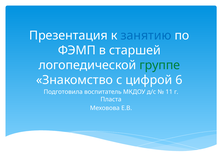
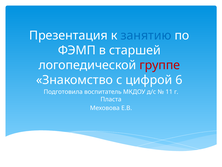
группе colour: green -> red
